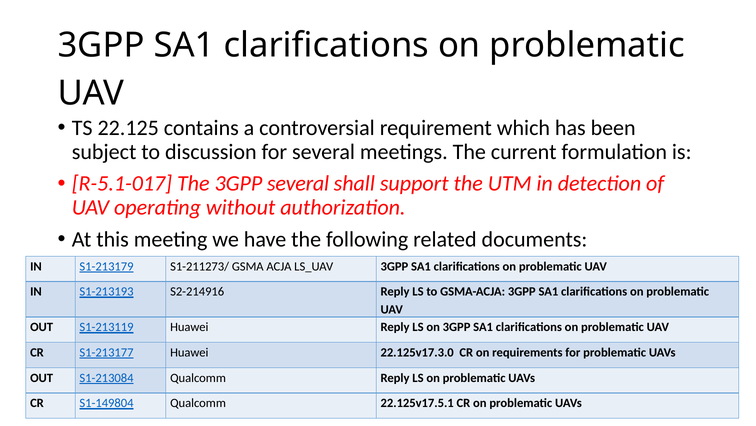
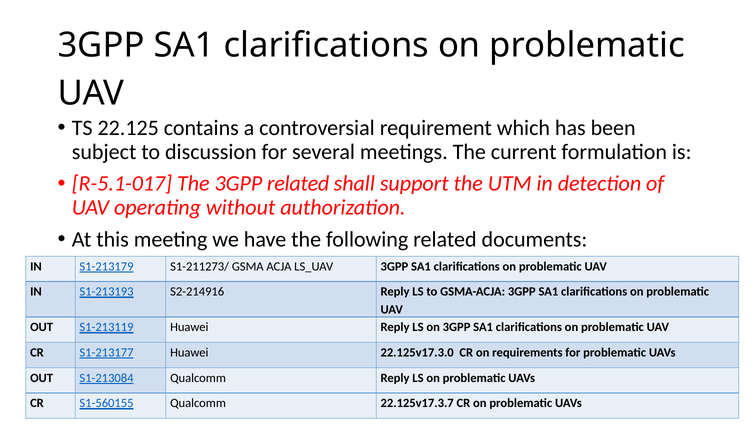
3GPP several: several -> related
S1-149804: S1-149804 -> S1-560155
22.125v17.5.1: 22.125v17.5.1 -> 22.125v17.3.7
